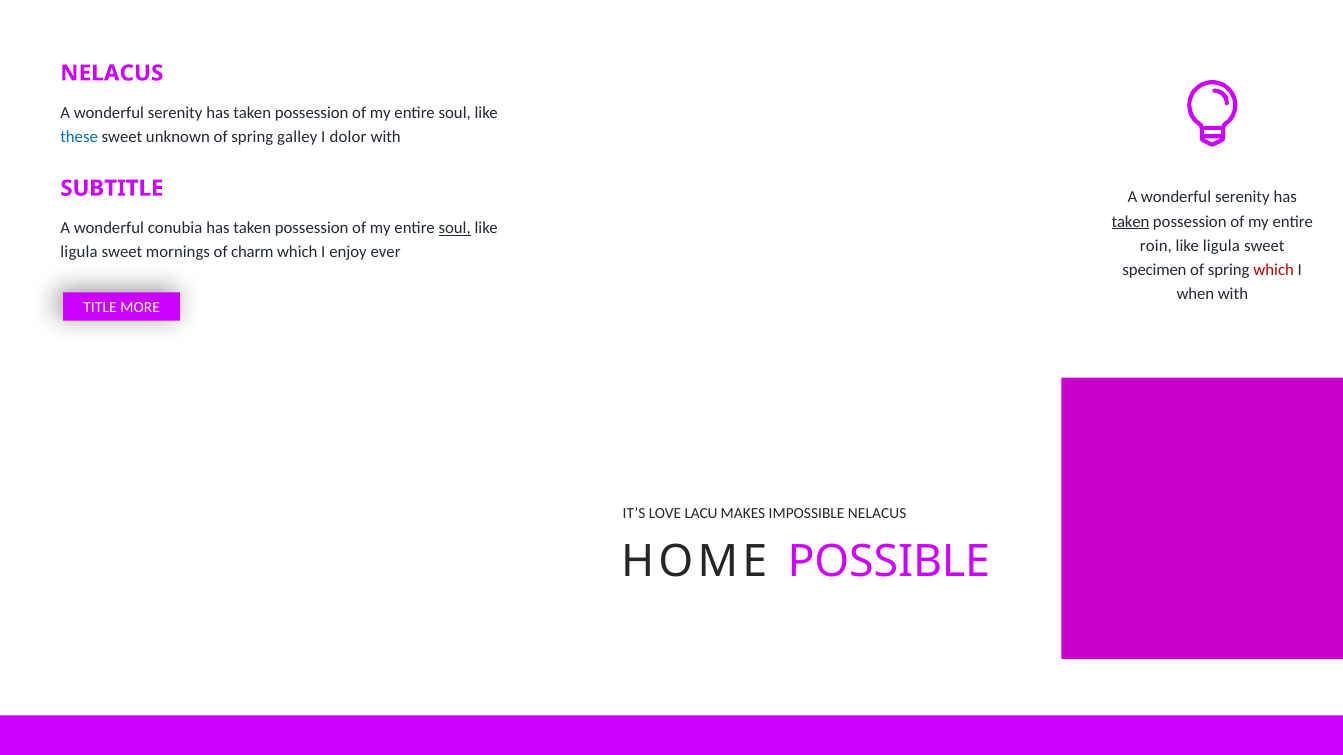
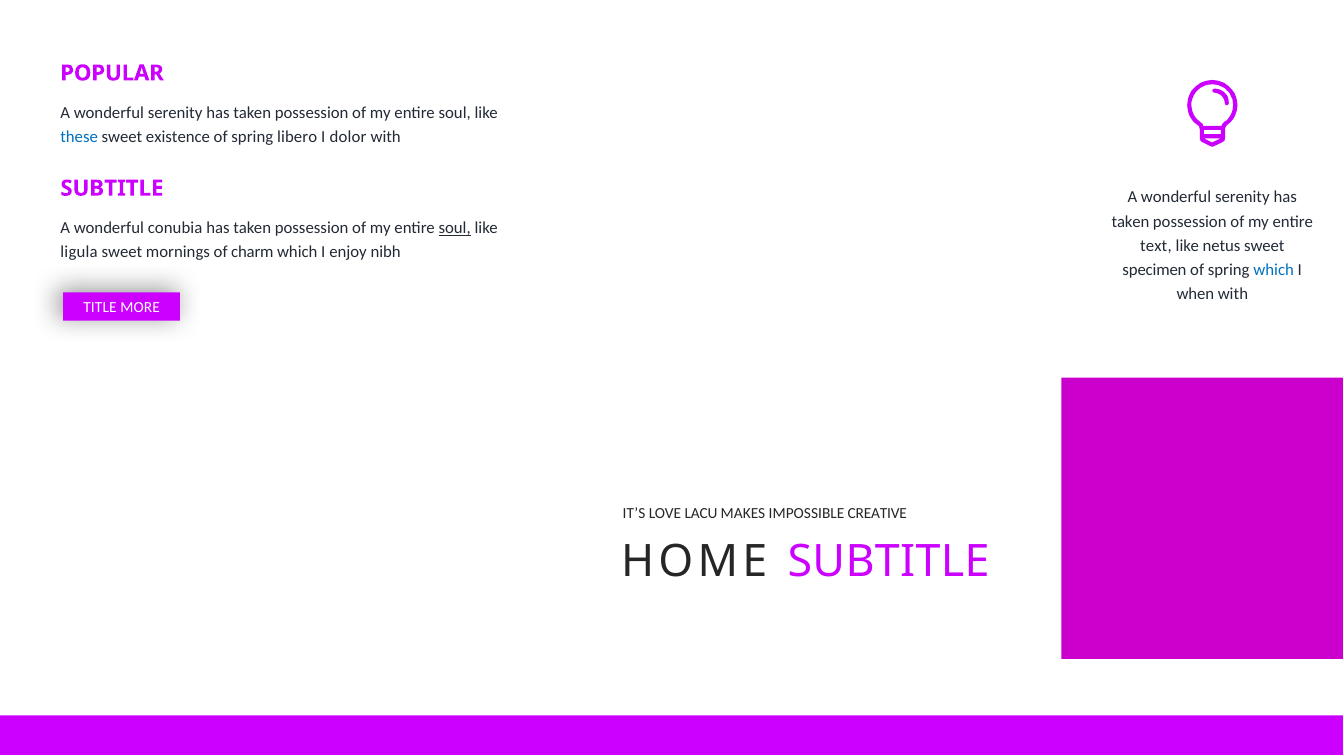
NELACUS at (112, 73): NELACUS -> POPULAR
unknown: unknown -> existence
galley: galley -> libero
taken at (1130, 222) underline: present -> none
roin: roin -> text
ligula at (1221, 246): ligula -> netus
ever: ever -> nibh
which at (1274, 270) colour: red -> blue
IMPOSSIBLE NELACUS: NELACUS -> CREATIVE
HOME POSSIBLE: POSSIBLE -> SUBTITLE
